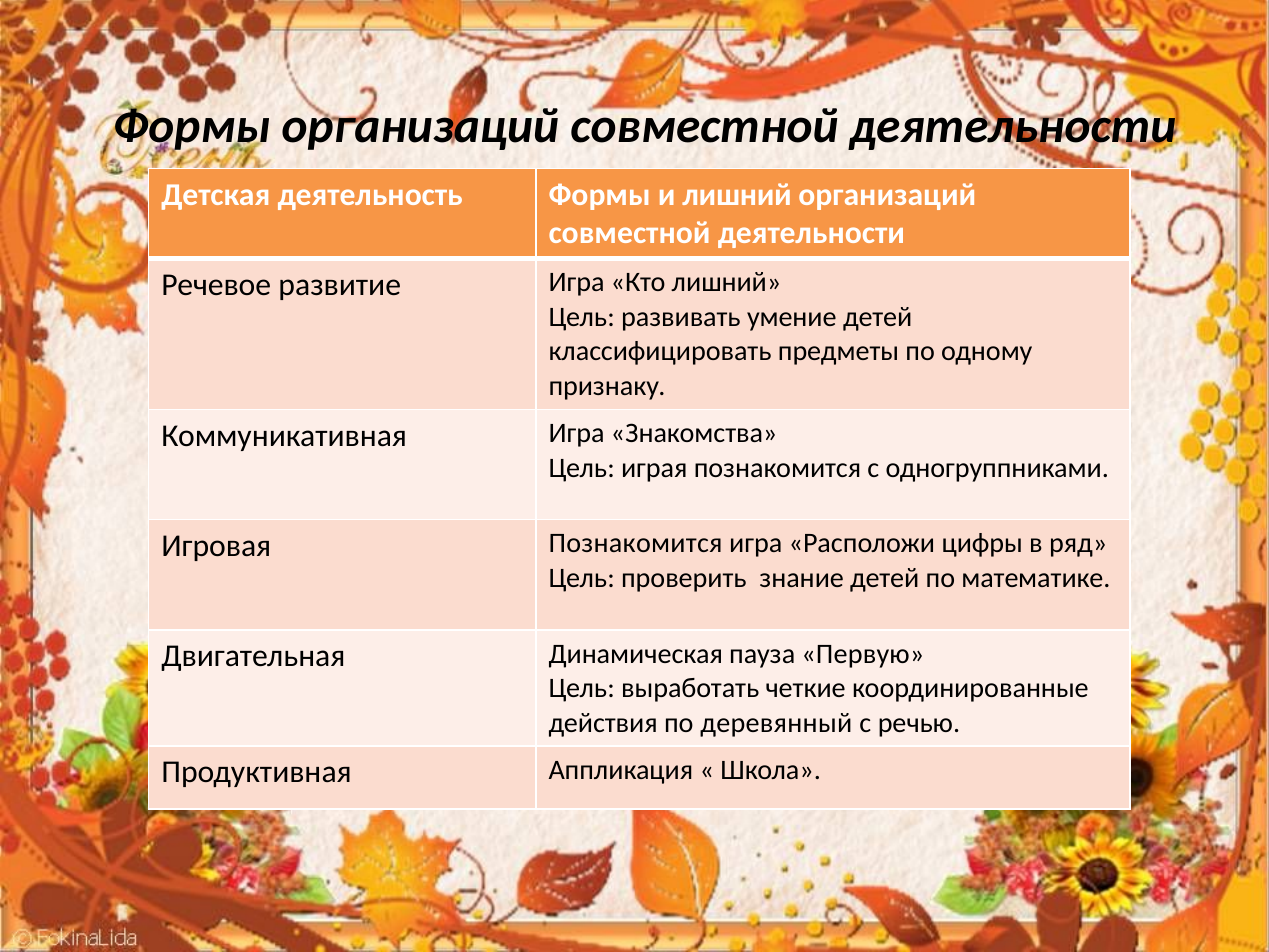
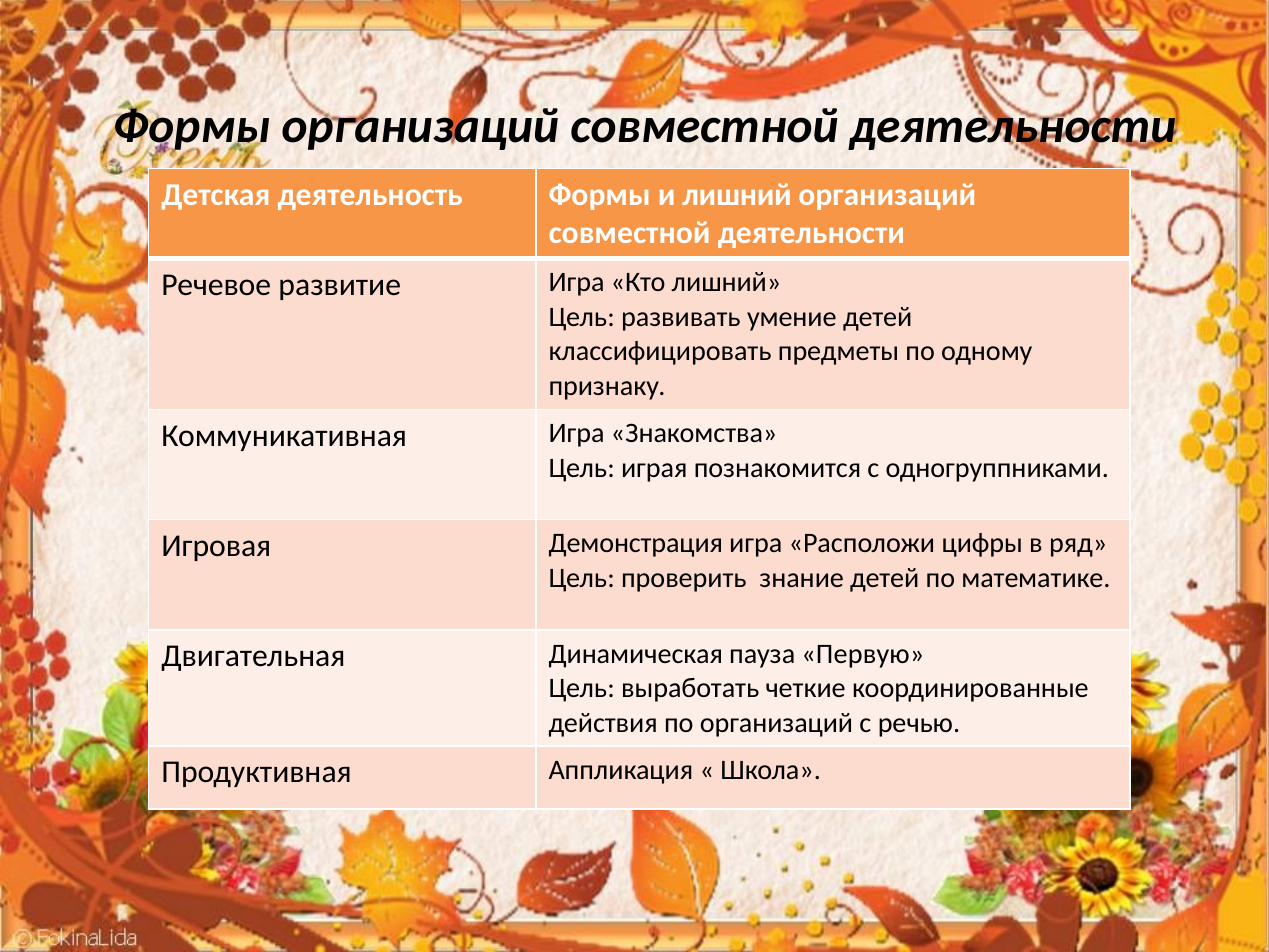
Игровая Познакомится: Познакомится -> Демонстрация
по деревянный: деревянный -> организаций
